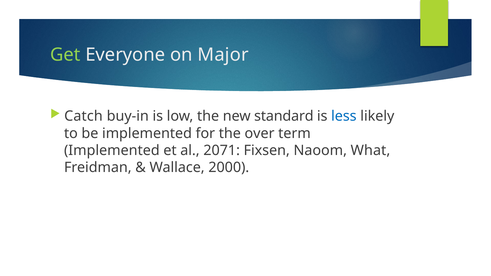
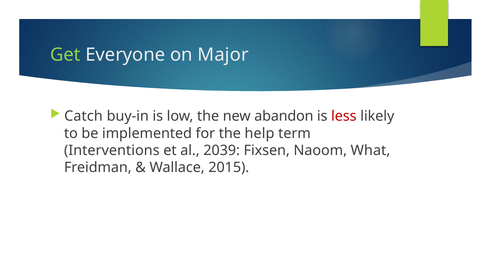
standard: standard -> abandon
less colour: blue -> red
over: over -> help
Implemented at (112, 151): Implemented -> Interventions
2071: 2071 -> 2039
2000: 2000 -> 2015
